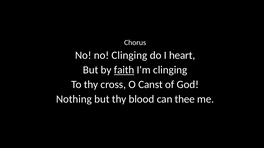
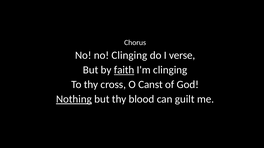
heart: heart -> verse
Nothing underline: none -> present
thee: thee -> guilt
